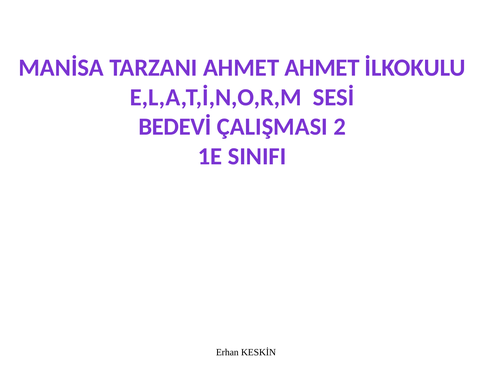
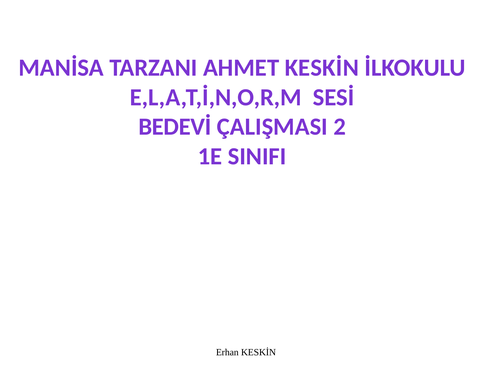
AHMET AHMET: AHMET -> KESKİN
